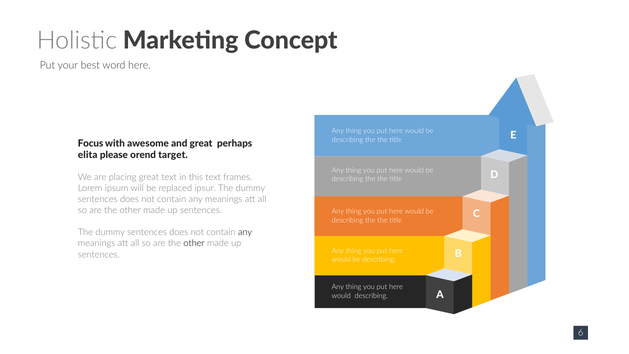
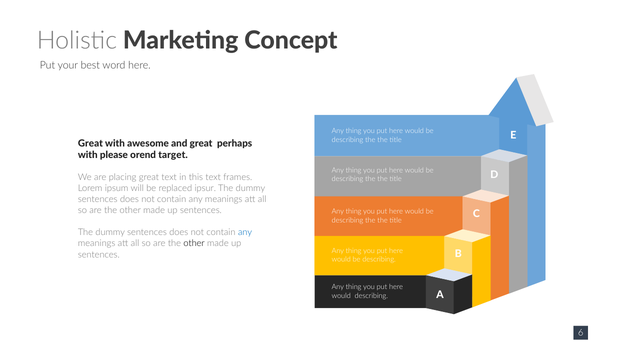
Focus at (91, 143): Focus -> Great
elita at (88, 155): elita -> with
any at (245, 232) colour: black -> blue
